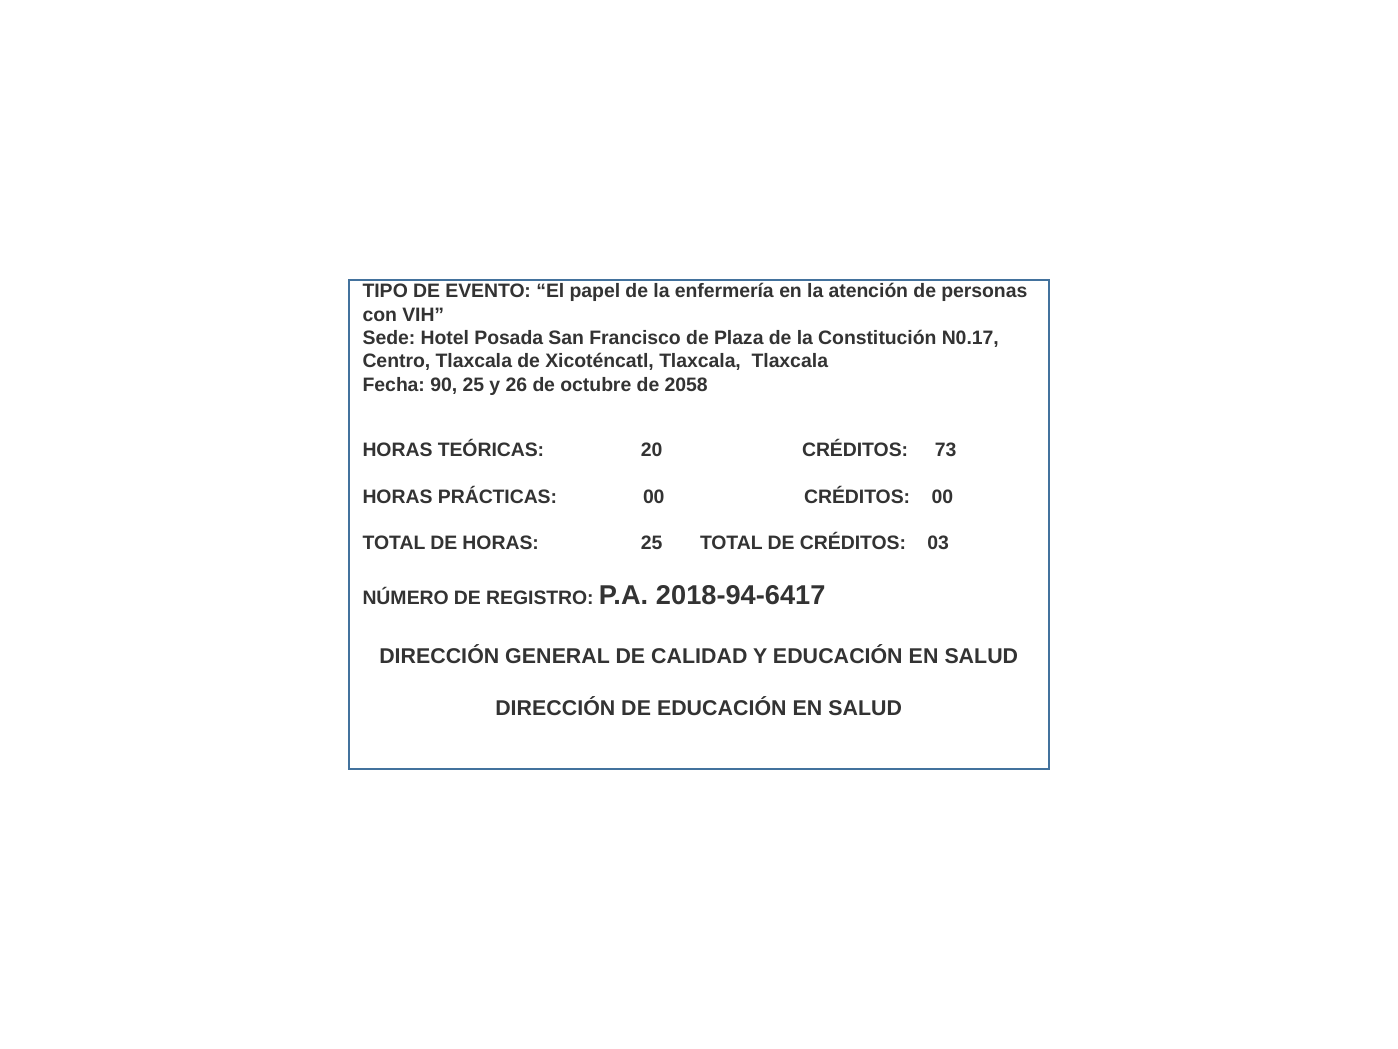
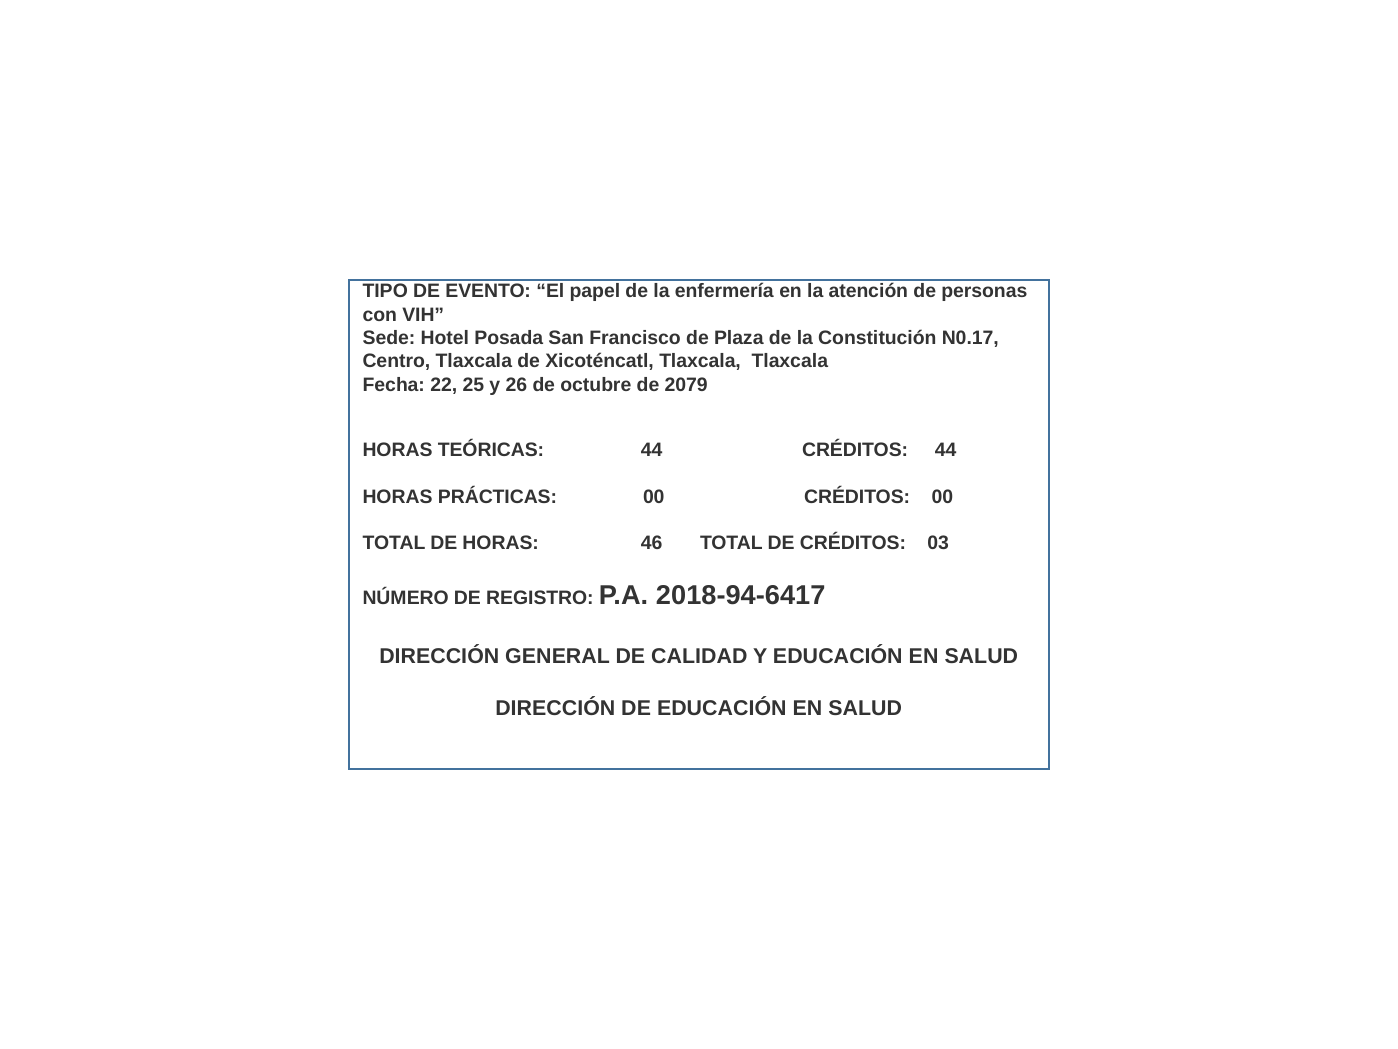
90: 90 -> 22
2058: 2058 -> 2079
TEÓRICAS 20: 20 -> 44
CRÉDITOS 73: 73 -> 44
HORAS 25: 25 -> 46
